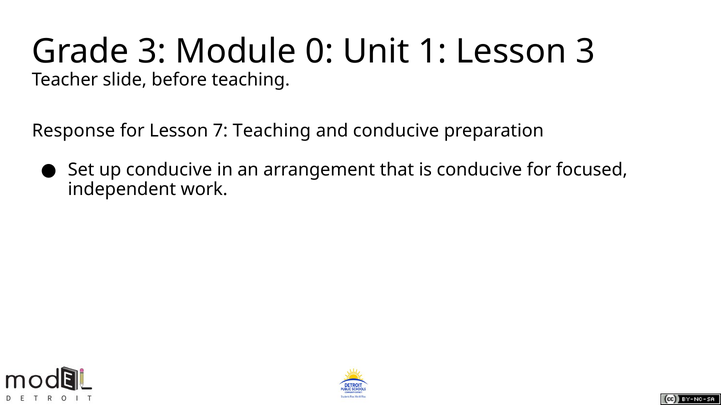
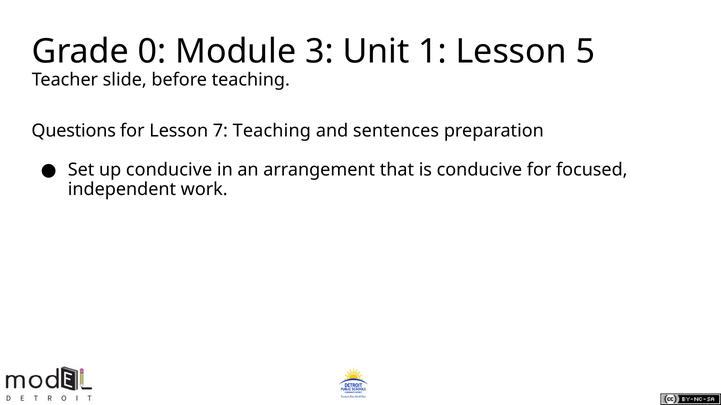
Grade 3: 3 -> 0
0: 0 -> 3
Lesson 3: 3 -> 5
Response: Response -> Questions
and conducive: conducive -> sentences
